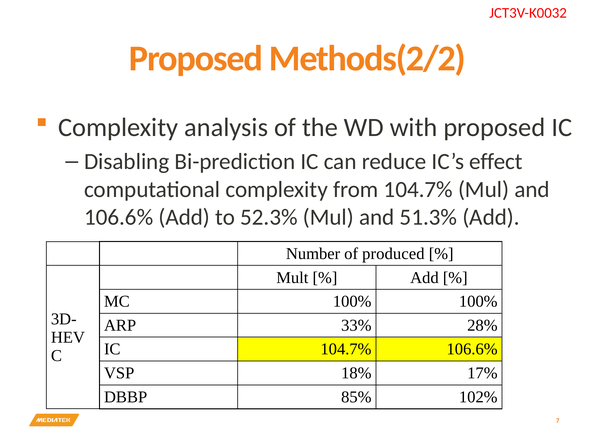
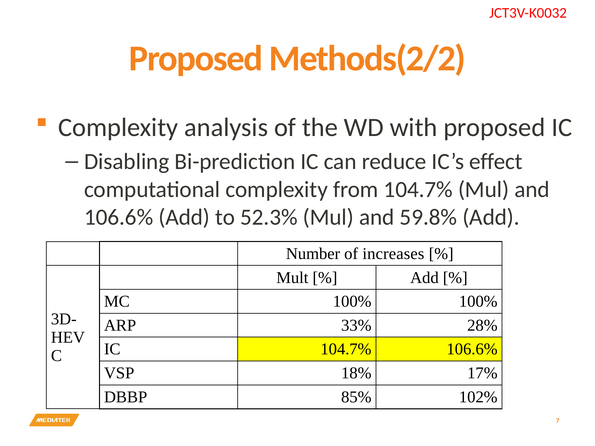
51.3%: 51.3% -> 59.8%
produced: produced -> increases
